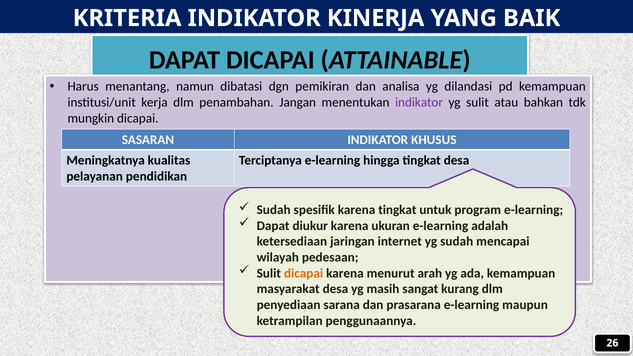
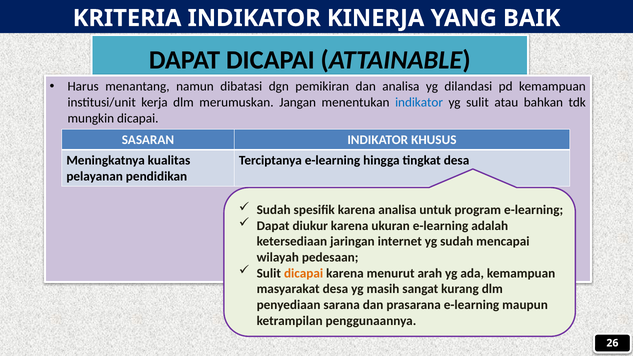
penambahan: penambahan -> merumuskan
indikator at (419, 102) colour: purple -> blue
karena tingkat: tingkat -> analisa
